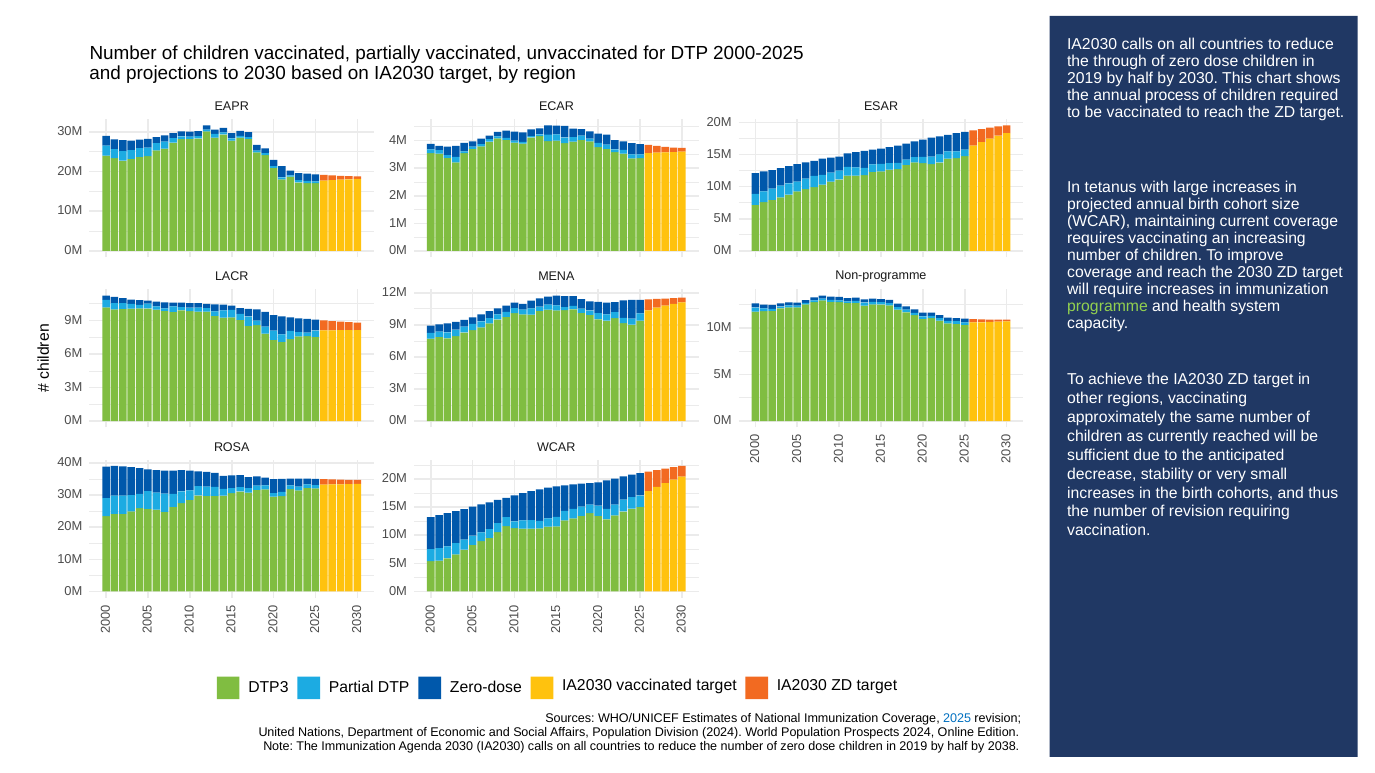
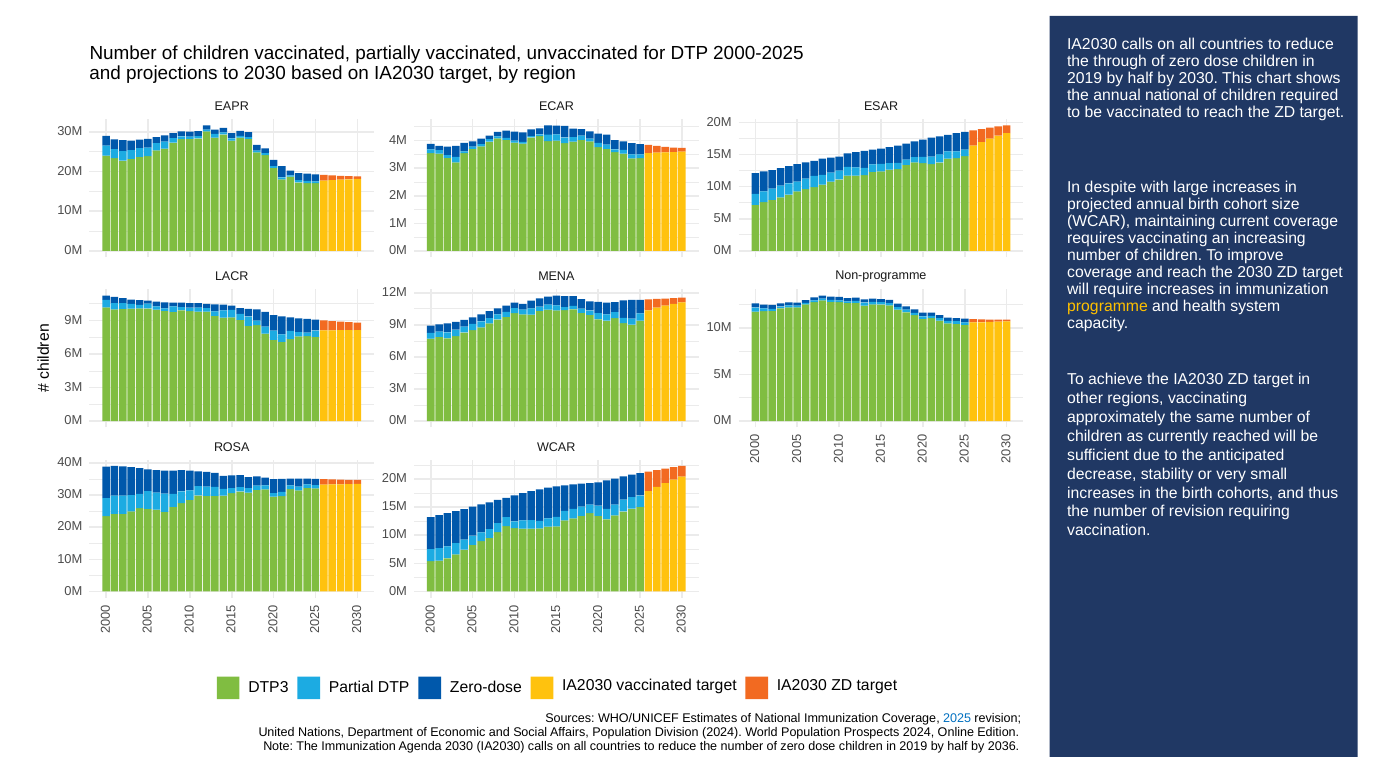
annual process: process -> national
tetanus: tetanus -> despite
programme colour: light green -> yellow
2038: 2038 -> 2036
